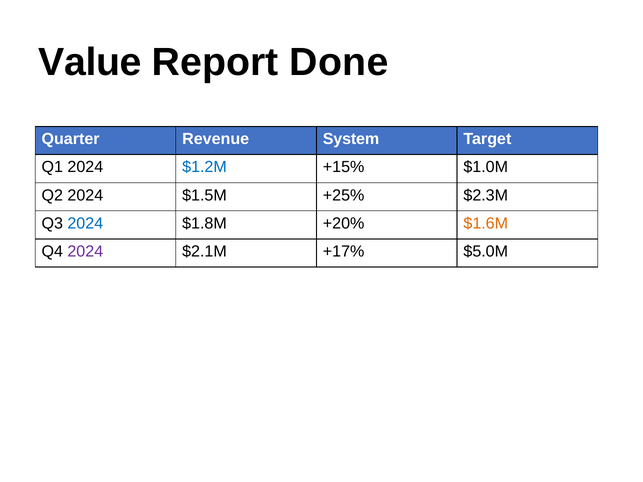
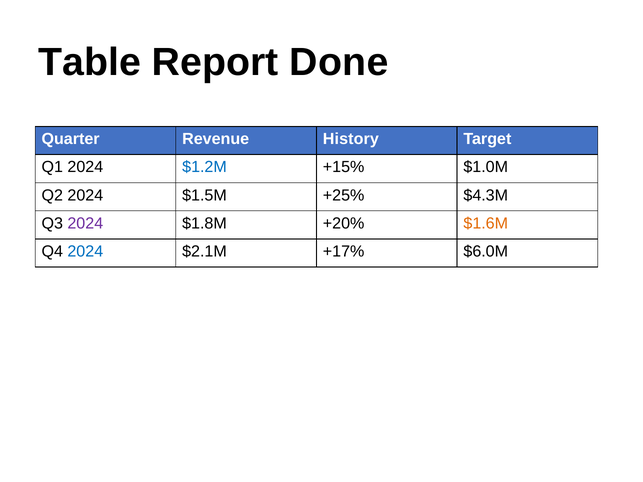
Value: Value -> Table
System: System -> History
$2.3M: $2.3M -> $4.3M
2024 at (85, 223) colour: blue -> purple
2024 at (85, 252) colour: purple -> blue
$5.0M: $5.0M -> $6.0M
